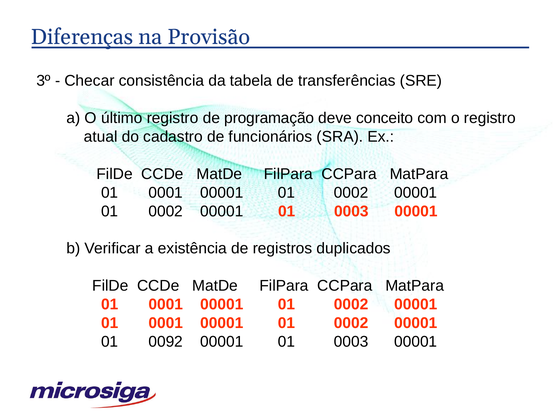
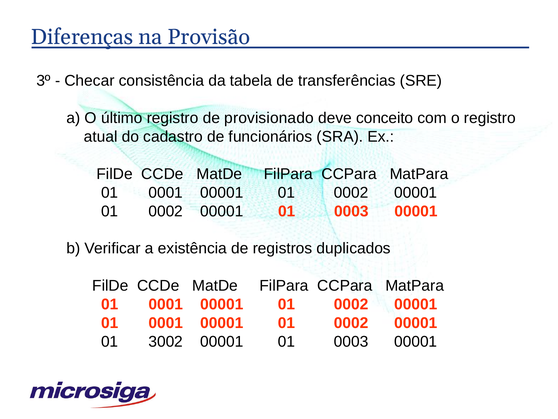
programação: programação -> provisionado
0092: 0092 -> 3002
